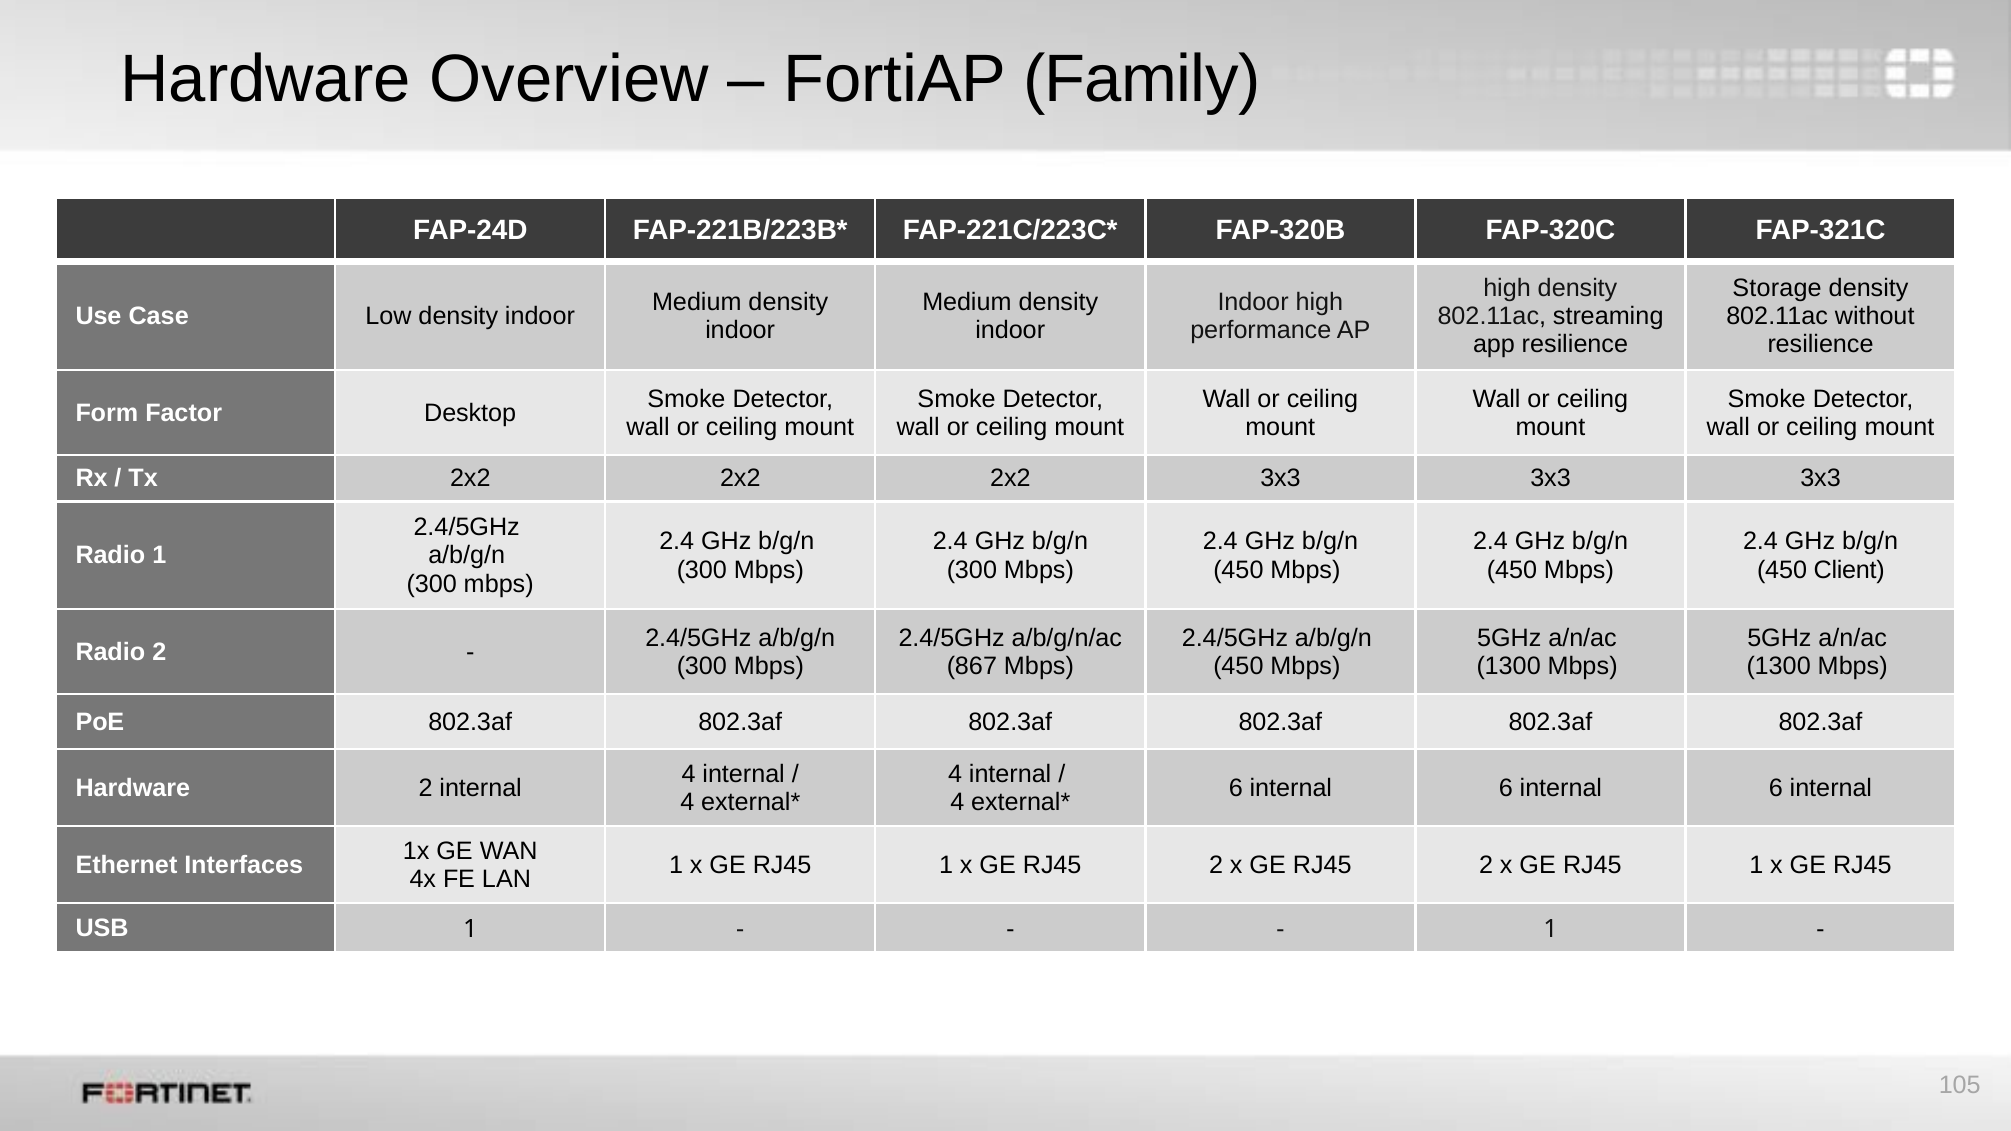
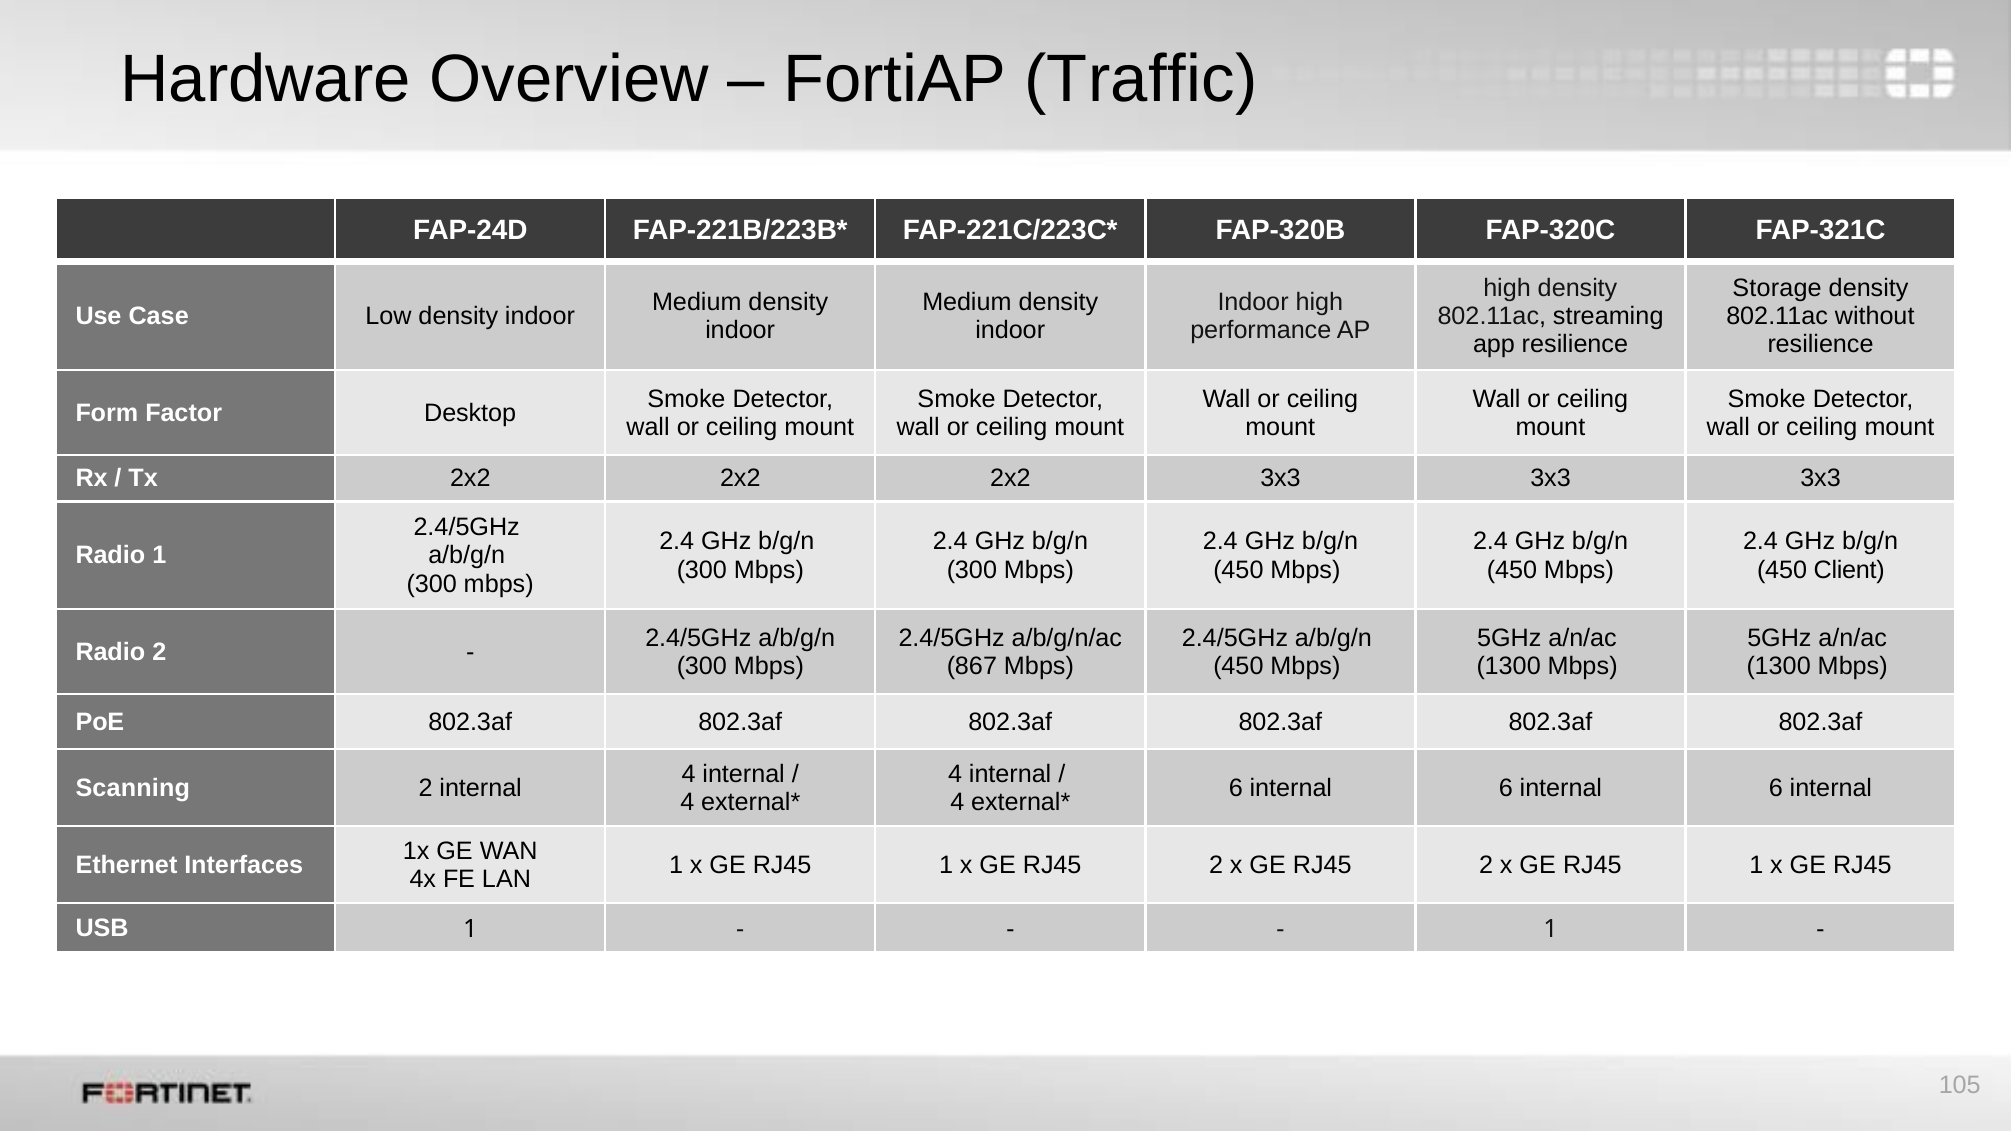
Family: Family -> Traffic
Hardware at (133, 788): Hardware -> Scanning
